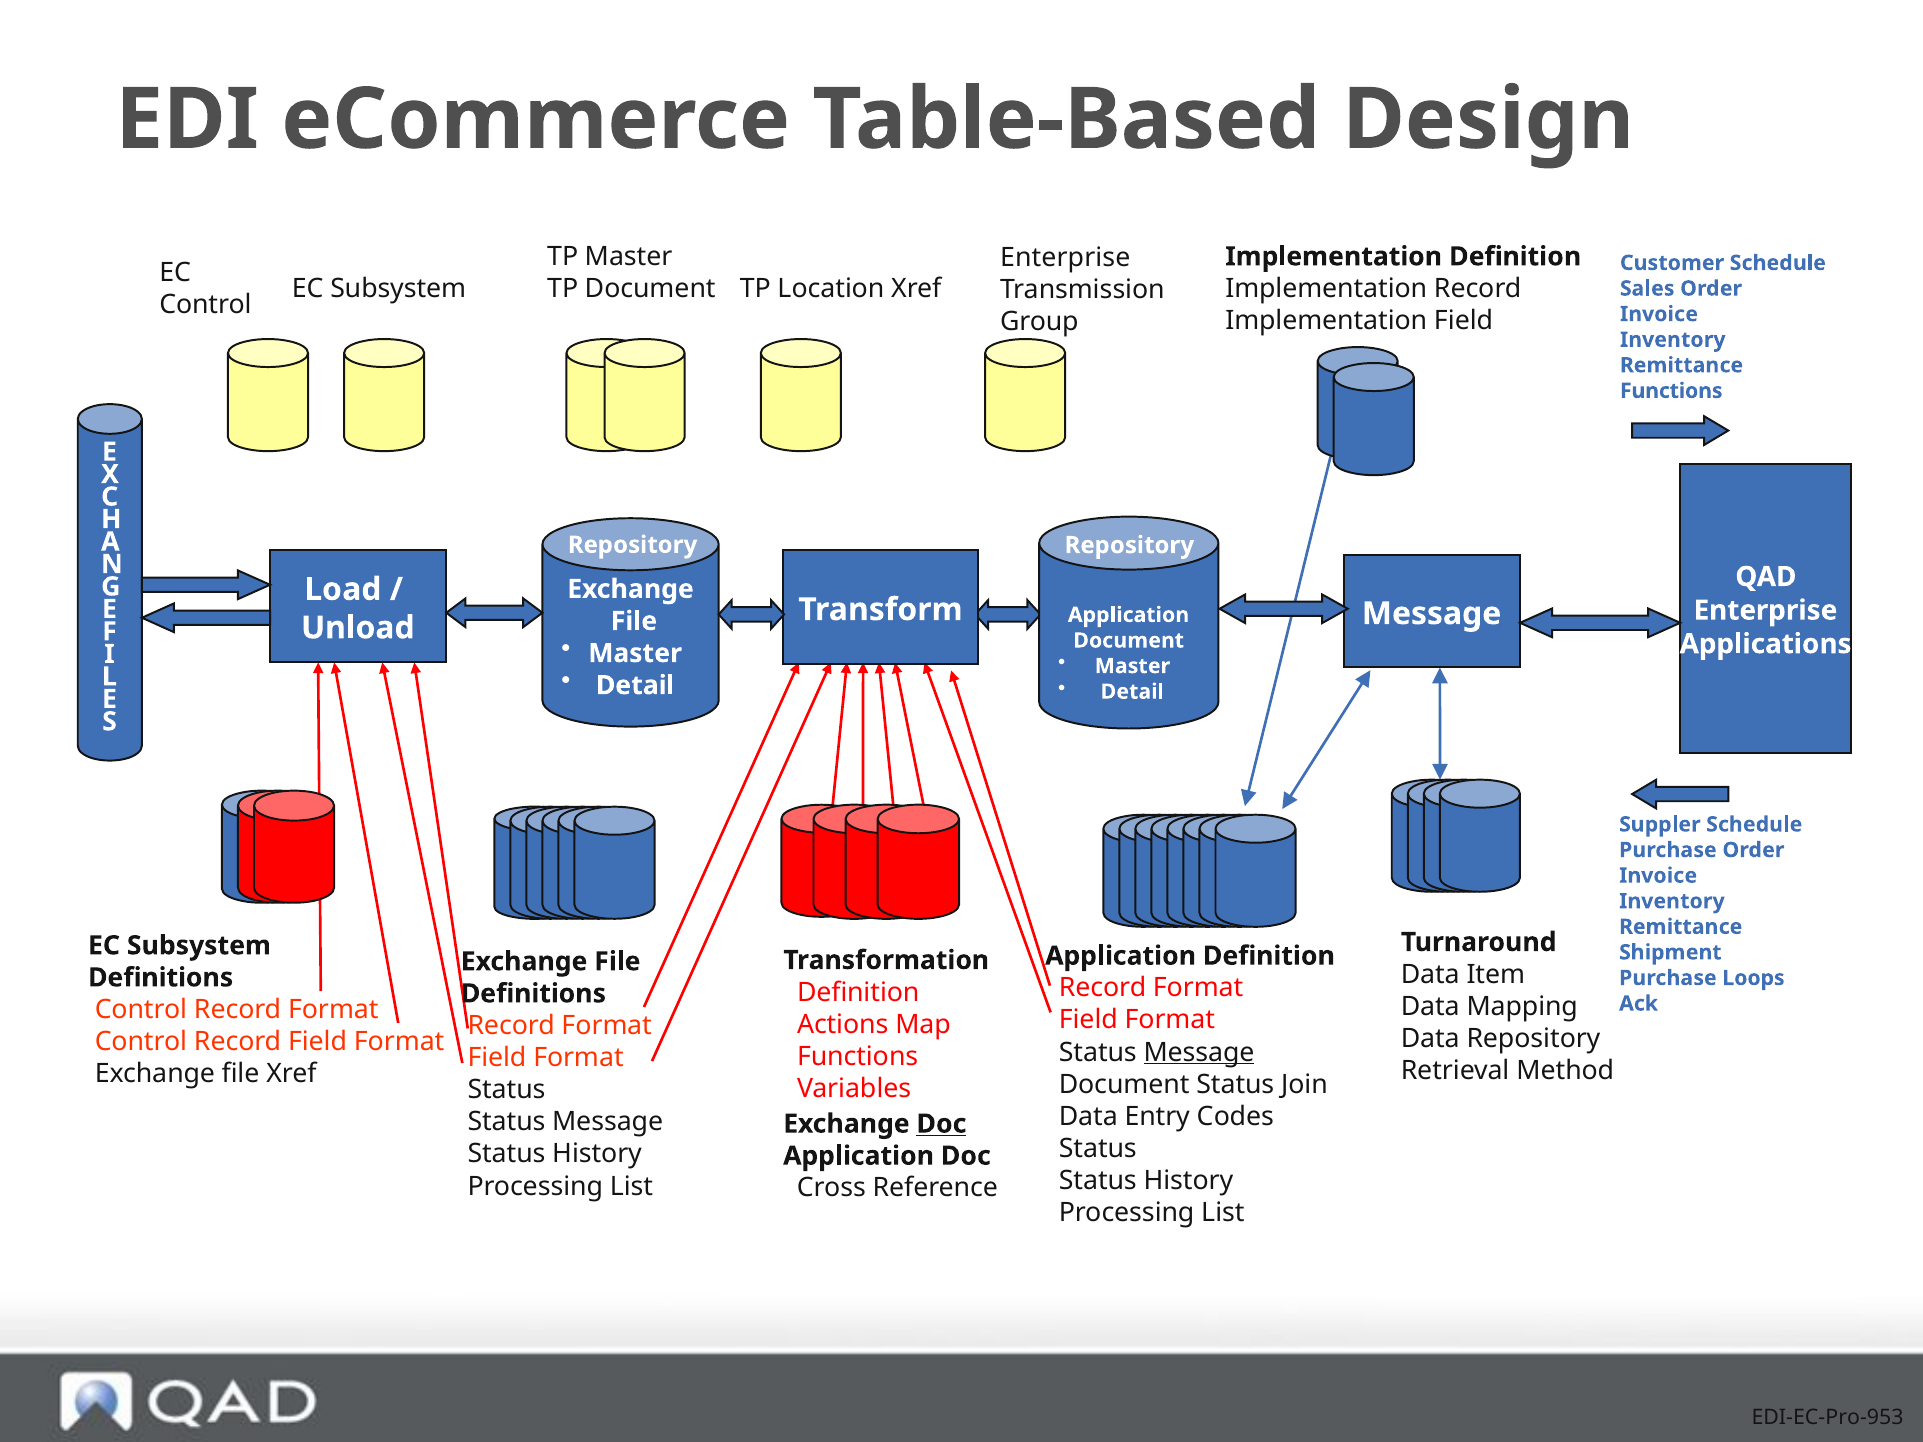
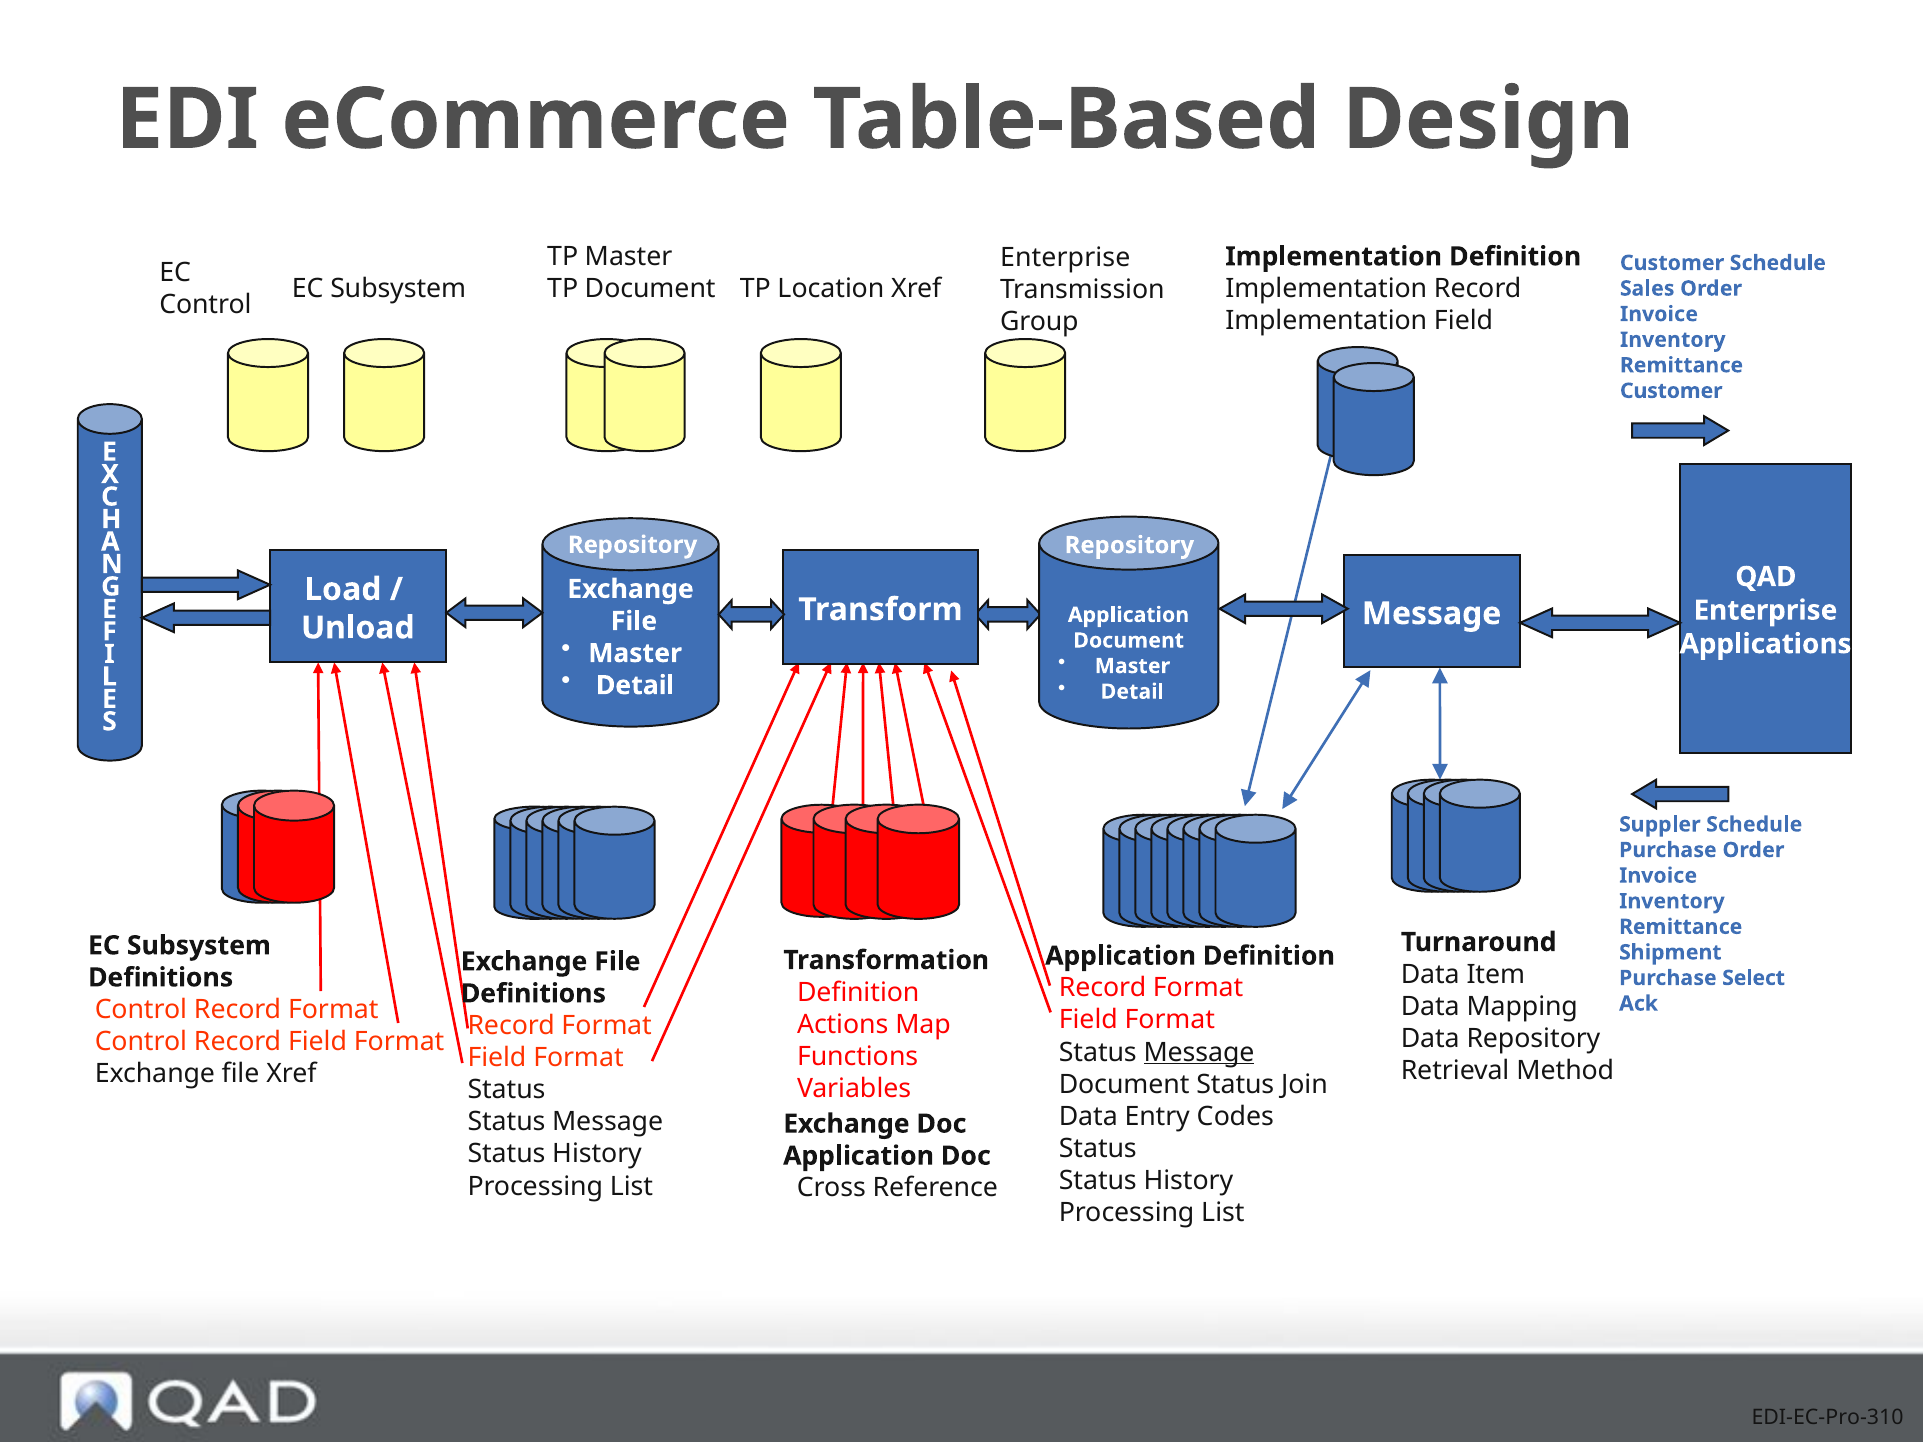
Functions at (1671, 391): Functions -> Customer
Loops: Loops -> Select
Doc at (941, 1124) underline: present -> none
EDI-EC-Pro-953: EDI-EC-Pro-953 -> EDI-EC-Pro-310
